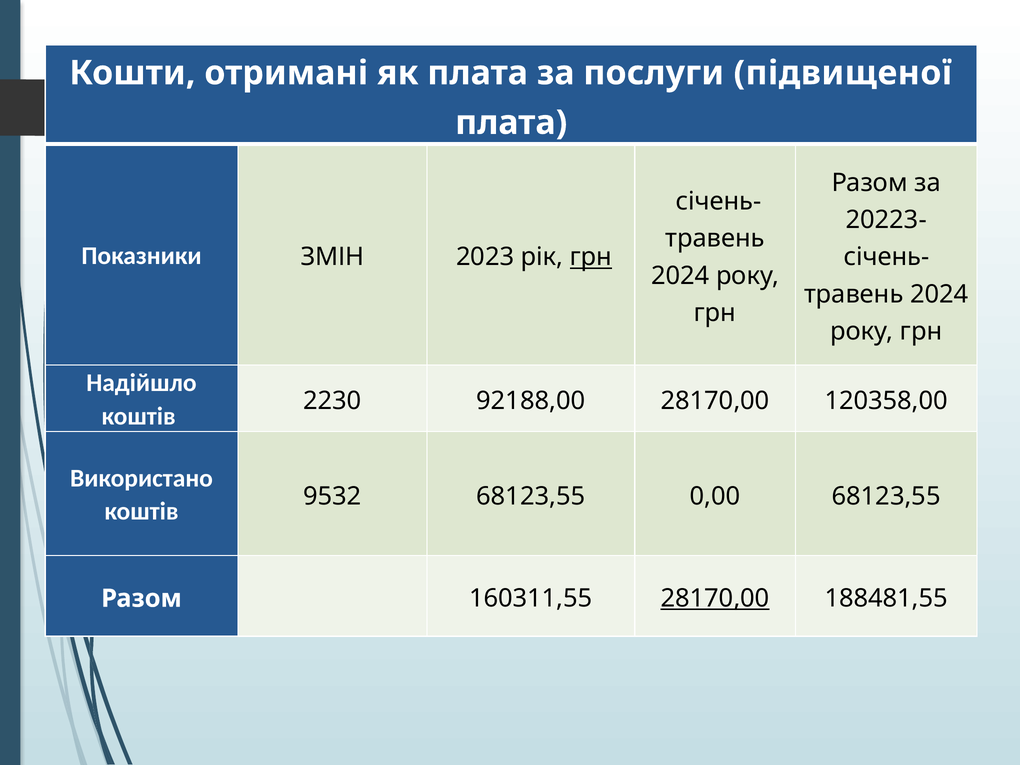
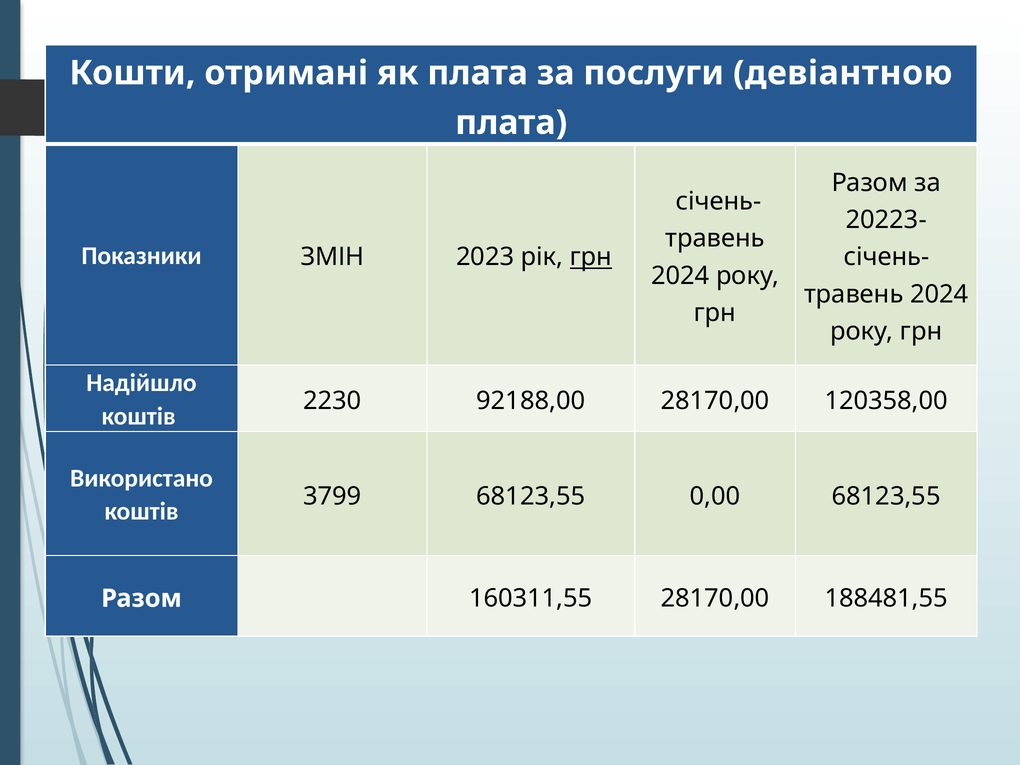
підвищеної: підвищеної -> девіантною
9532: 9532 -> 3799
28170,00 at (715, 598) underline: present -> none
